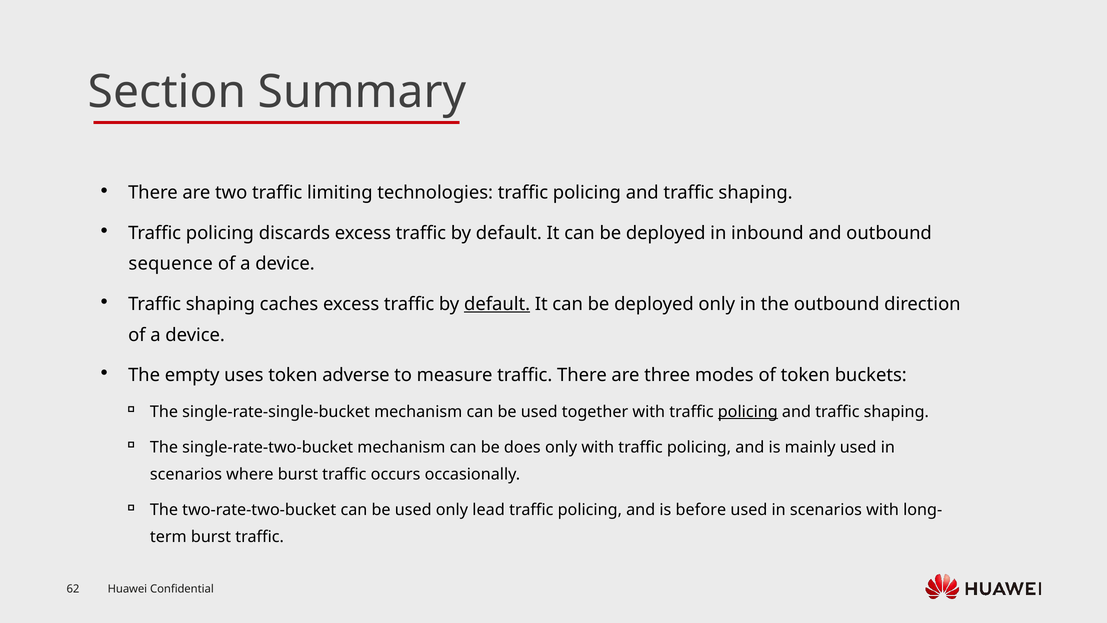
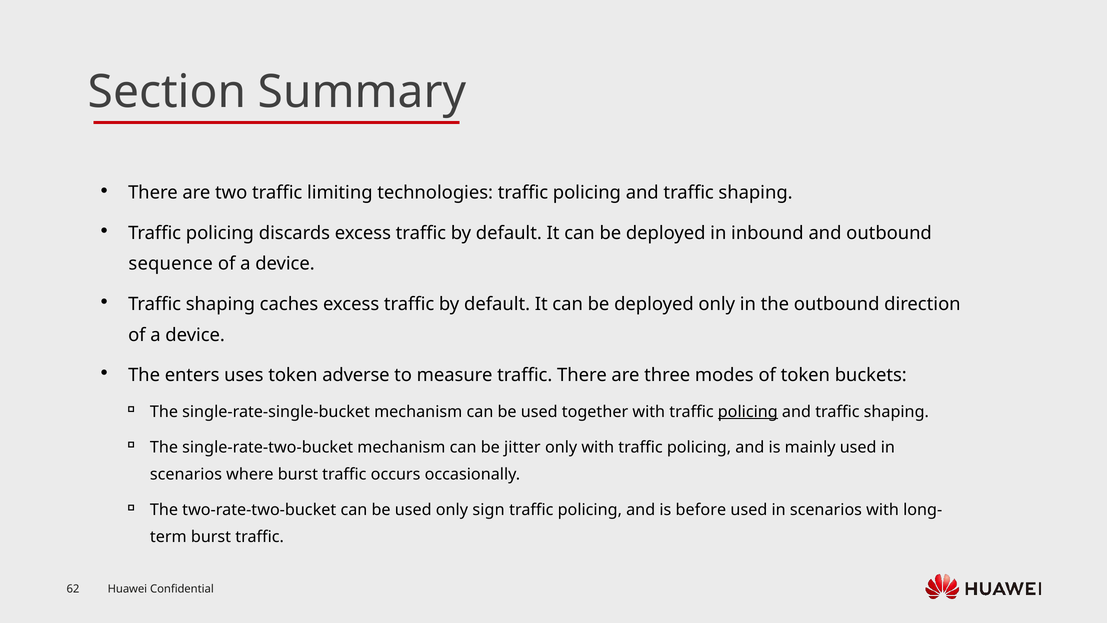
default at (497, 304) underline: present -> none
empty: empty -> enters
does: does -> jitter
lead: lead -> sign
